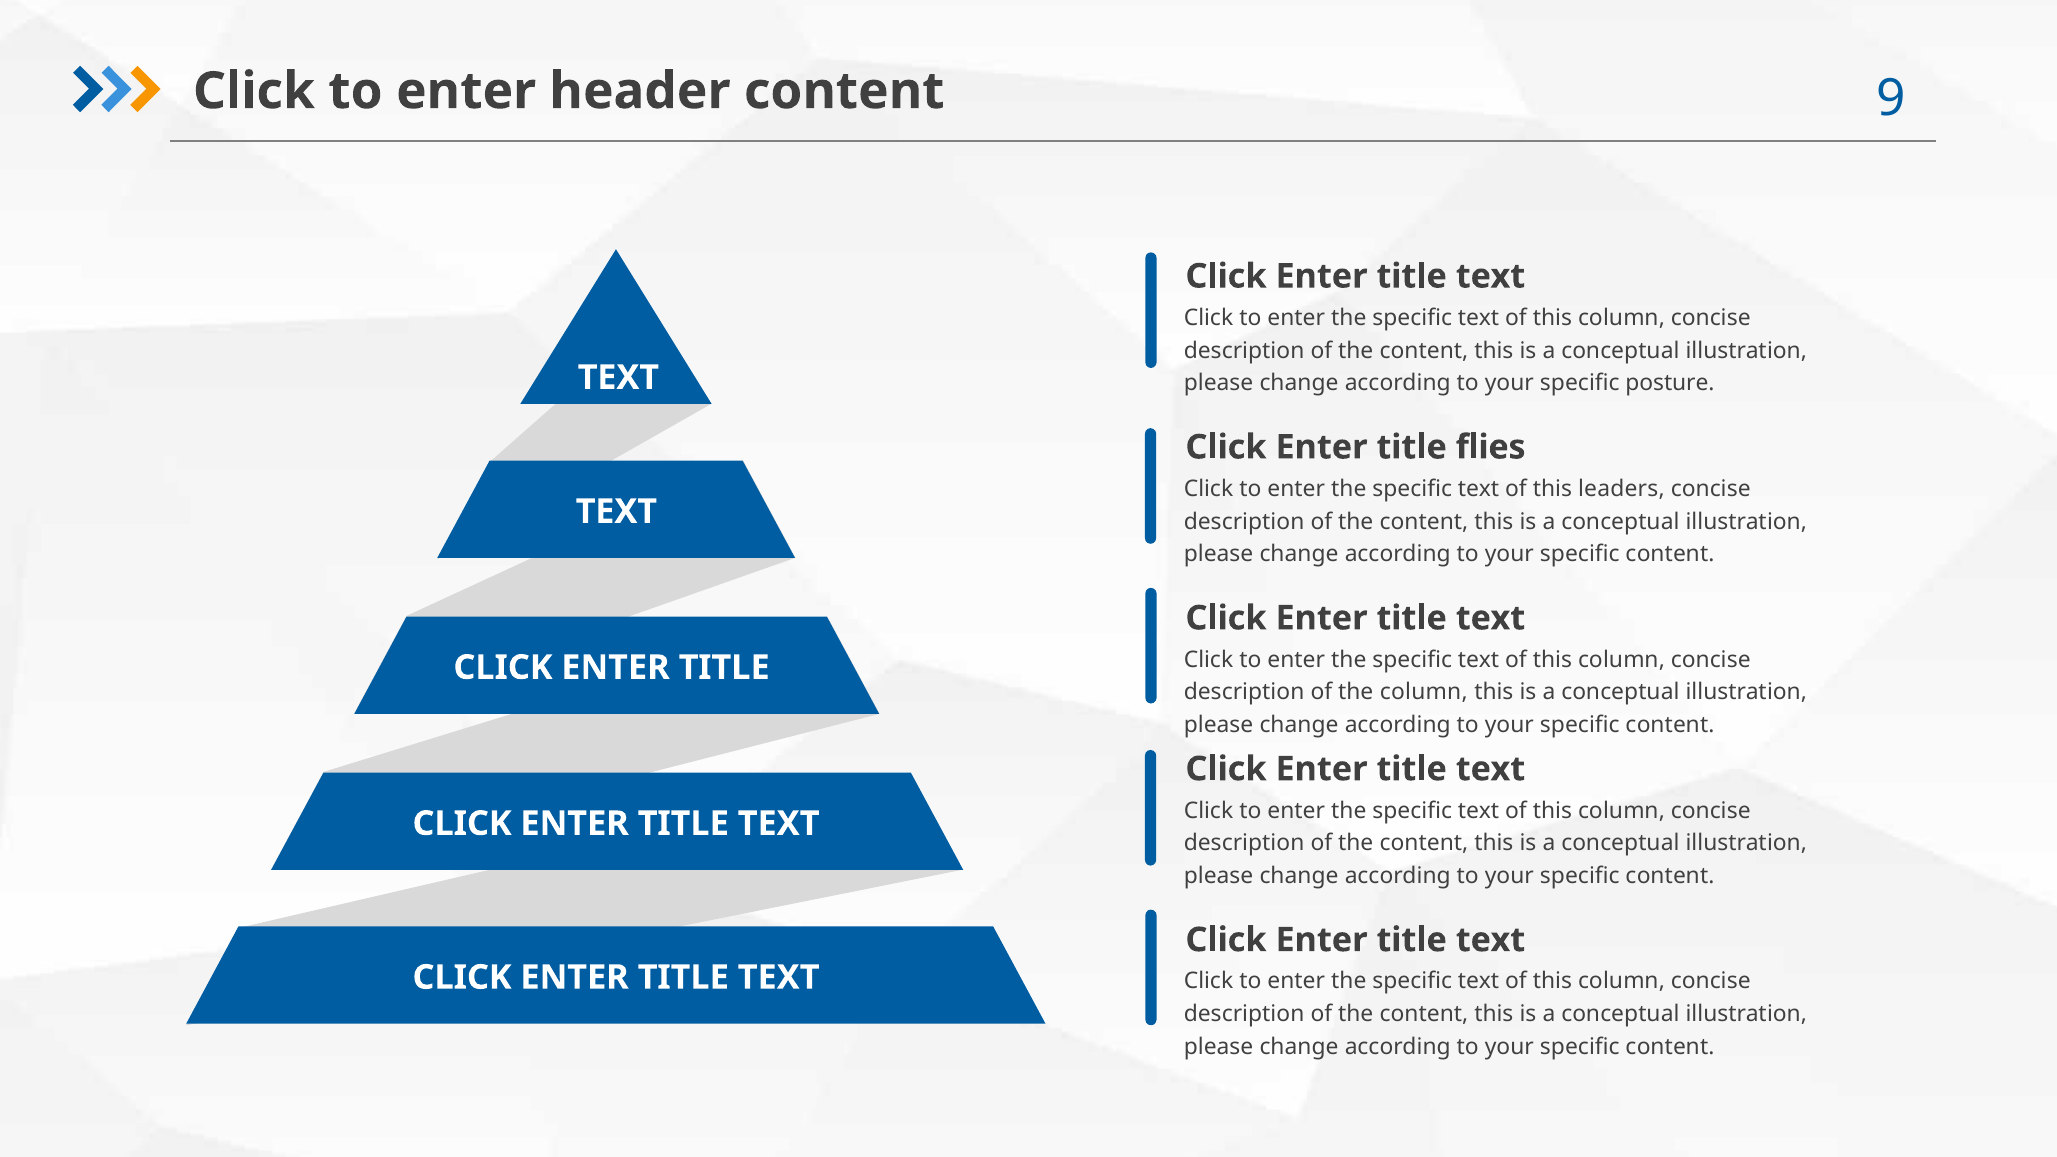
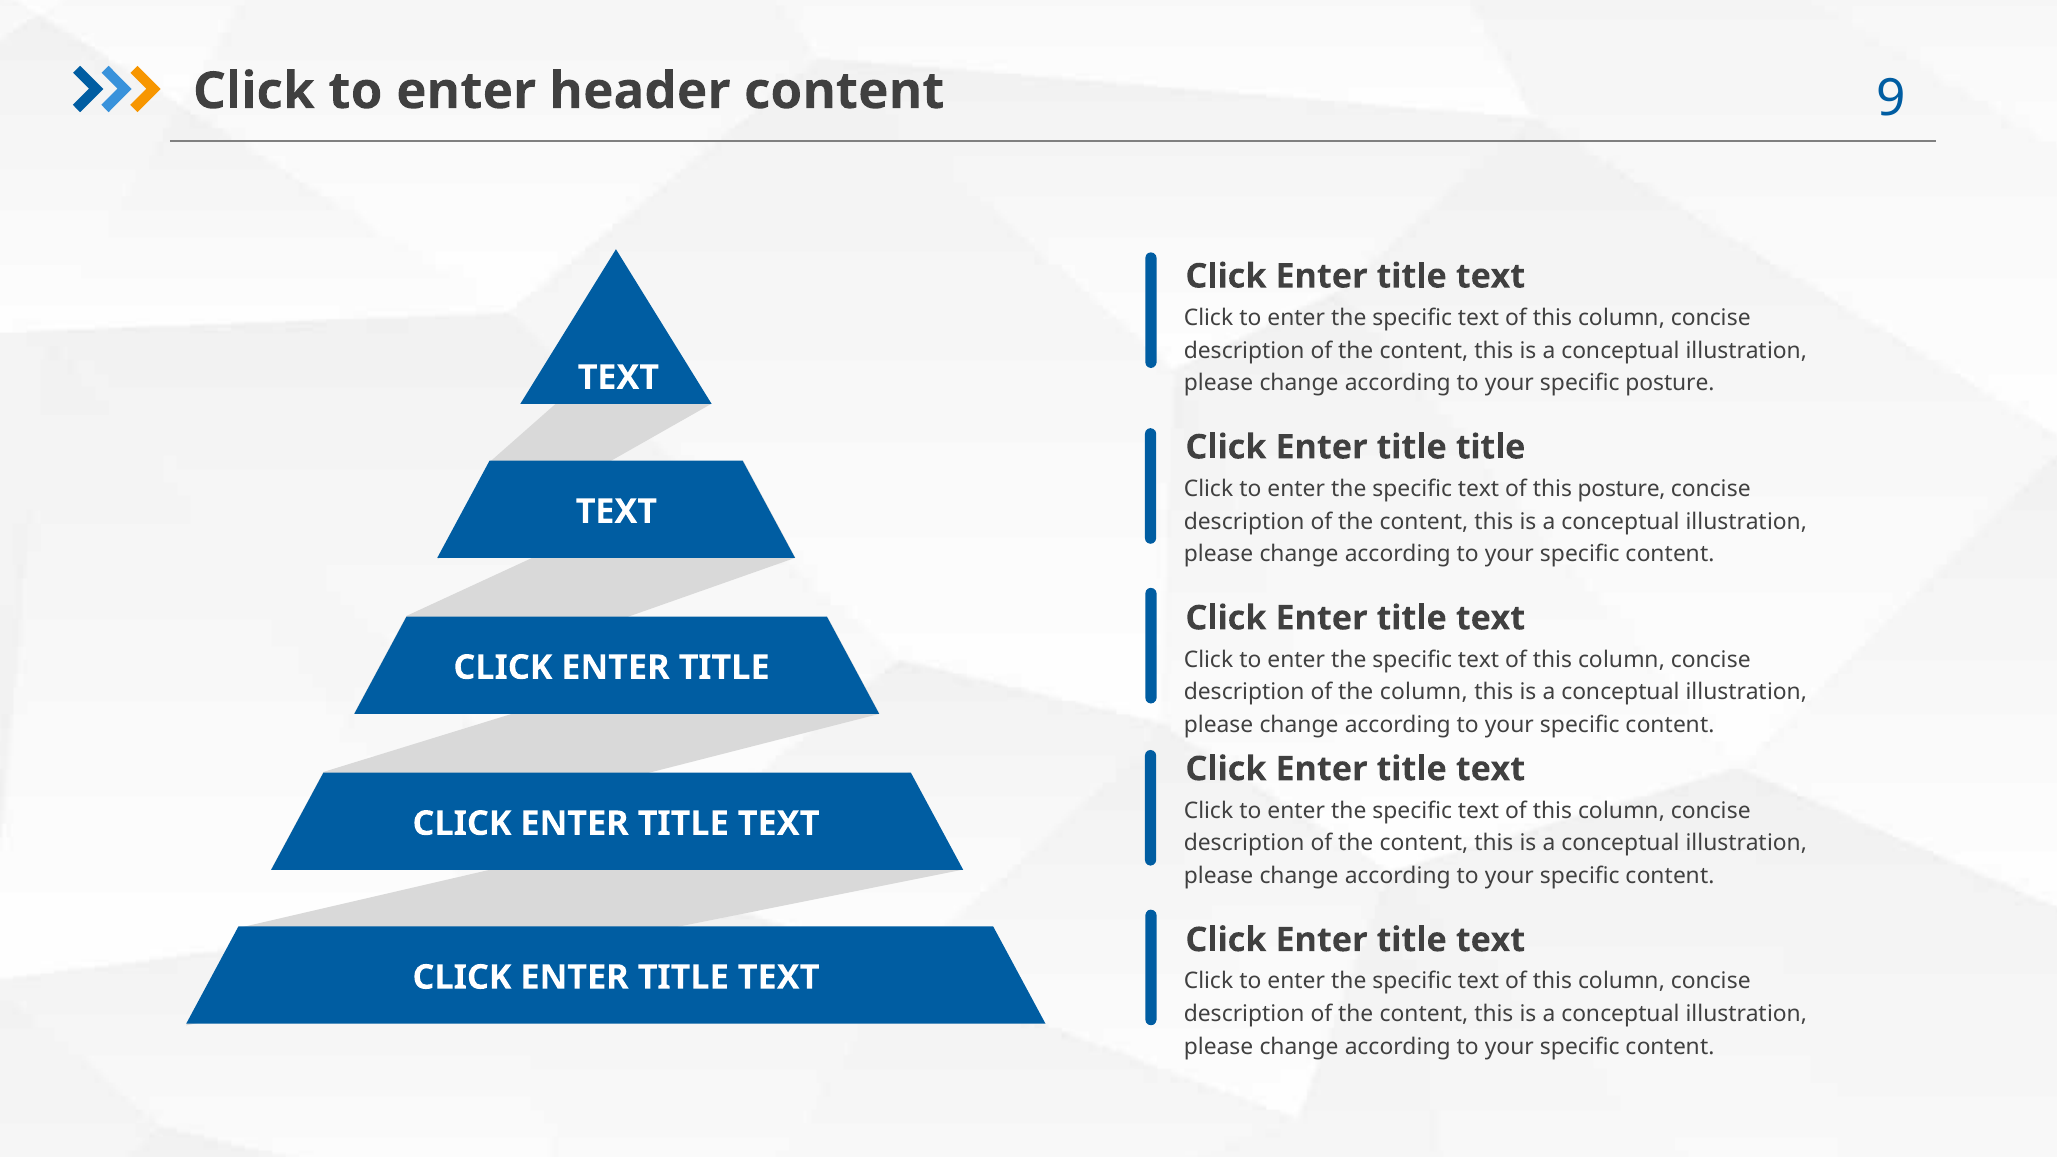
title flies: flies -> title
this leaders: leaders -> posture
